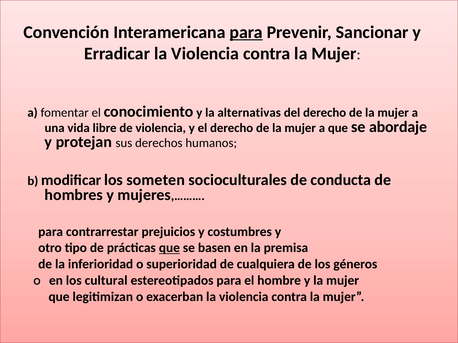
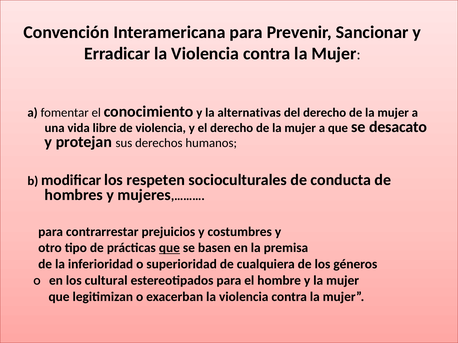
para at (246, 32) underline: present -> none
abordaje: abordaje -> desacato
someten: someten -> respeten
